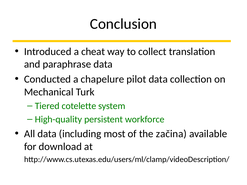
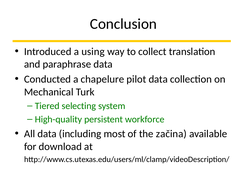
cheat: cheat -> using
cotelette: cotelette -> selecting
